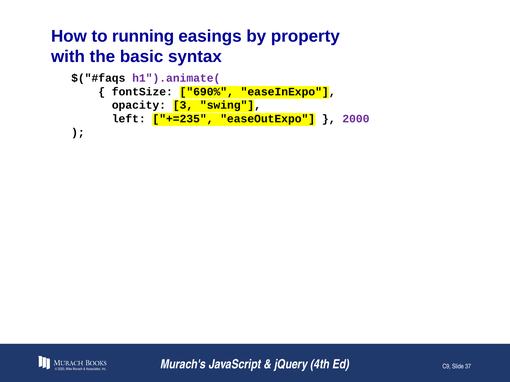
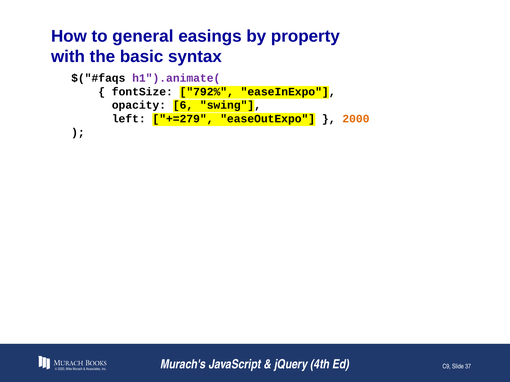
running: running -> general
690%: 690% -> 792%
3: 3 -> 6
+=235: +=235 -> +=279
2000 colour: purple -> orange
